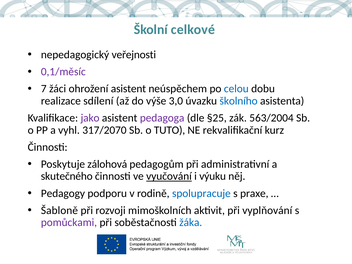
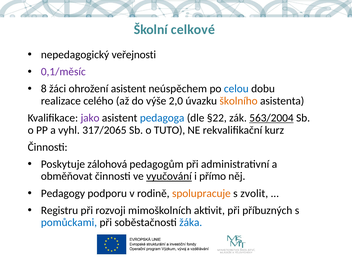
7: 7 -> 8
sdílení: sdílení -> celého
3,0: 3,0 -> 2,0
školního colour: blue -> orange
pedagoga colour: purple -> blue
§25: §25 -> §22
563/2004 underline: none -> present
317/2070: 317/2070 -> 317/2065
skutečného: skutečného -> obměňovat
výuku: výuku -> přímo
spolupracuje colour: blue -> orange
praxe: praxe -> zvolit
Šabloně: Šabloně -> Registru
vyplňování: vyplňování -> příbuzných
pomůckami colour: purple -> blue
